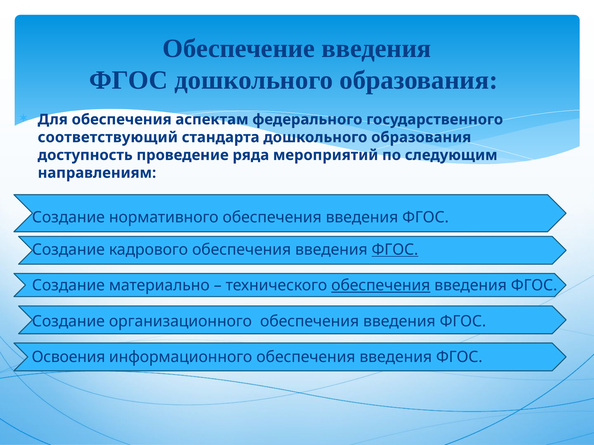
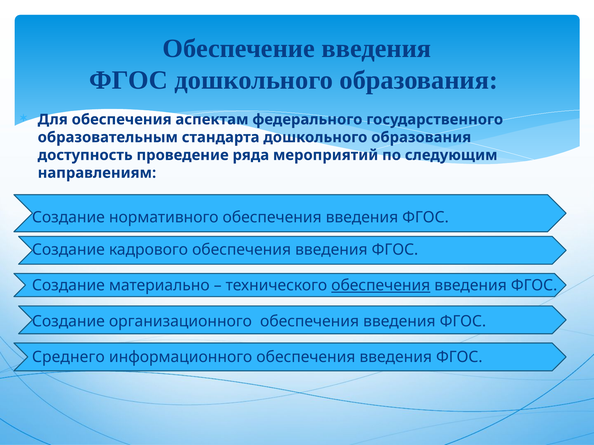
соответствующий: соответствующий -> образовательным
ФГОС at (395, 250) underline: present -> none
Освоения: Освоения -> Среднего
